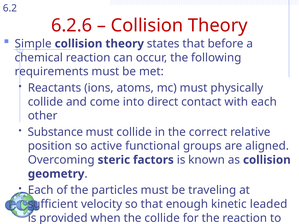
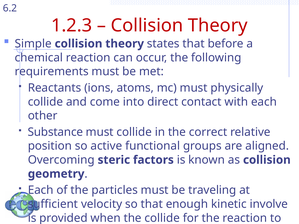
6.2.6: 6.2.6 -> 1.2.3
leaded: leaded -> involve
